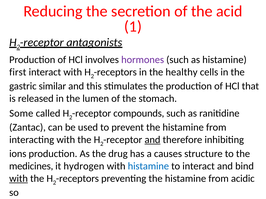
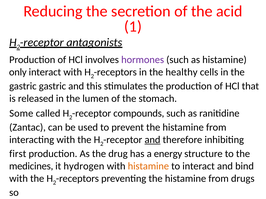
first: first -> only
gastric similar: similar -> gastric
ions: ions -> first
causes: causes -> energy
histamine at (148, 167) colour: blue -> orange
with at (19, 179) underline: present -> none
acidic: acidic -> drugs
